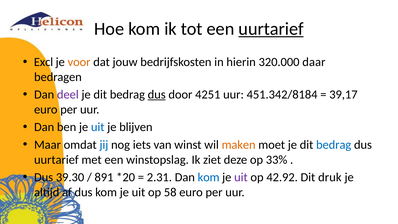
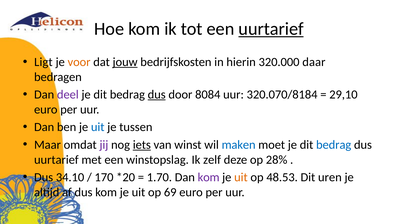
Excl: Excl -> Ligt
jouw underline: none -> present
4251: 4251 -> 8084
451.342/8184: 451.342/8184 -> 320.070/8184
39,17: 39,17 -> 29,10
blijven: blijven -> tussen
jij colour: blue -> purple
iets underline: none -> present
maken colour: orange -> blue
ziet: ziet -> zelf
33%: 33% -> 28%
39.30: 39.30 -> 34.10
891: 891 -> 170
2.31: 2.31 -> 1.70
kom at (209, 177) colour: blue -> purple
uit at (241, 177) colour: purple -> orange
42.92: 42.92 -> 48.53
druk: druk -> uren
58: 58 -> 69
